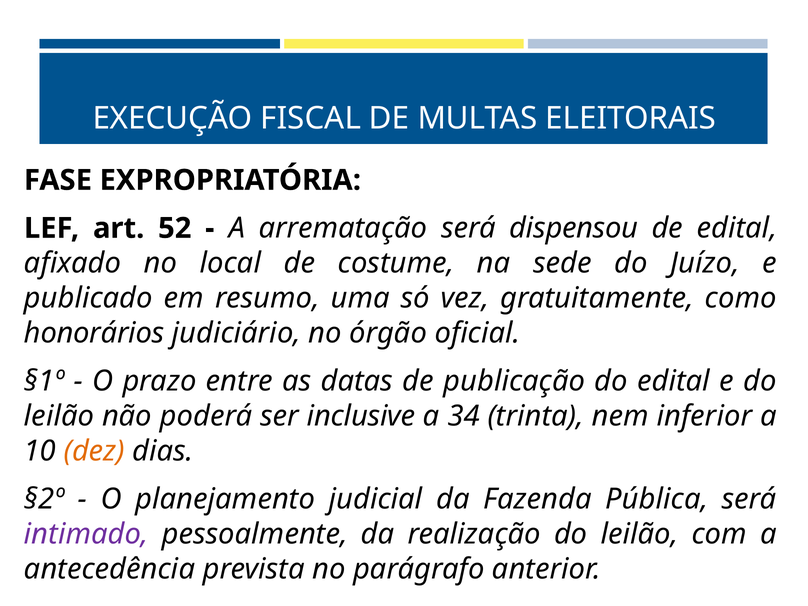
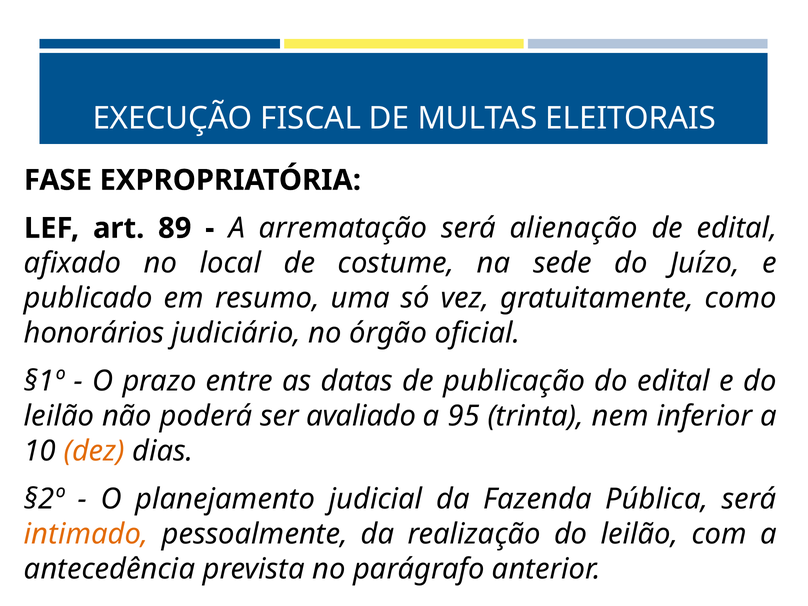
52: 52 -> 89
dispensou: dispensou -> alienação
inclusive: inclusive -> avaliado
34: 34 -> 95
intimado colour: purple -> orange
